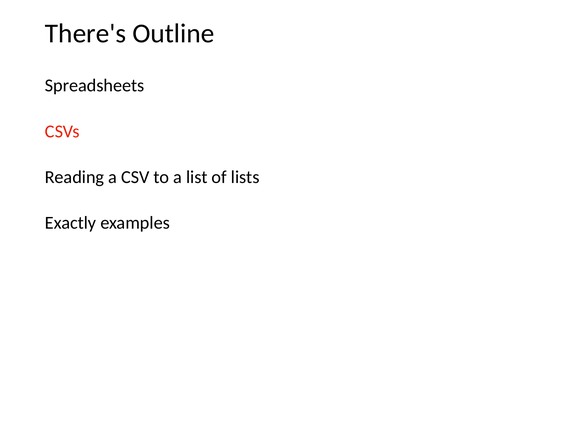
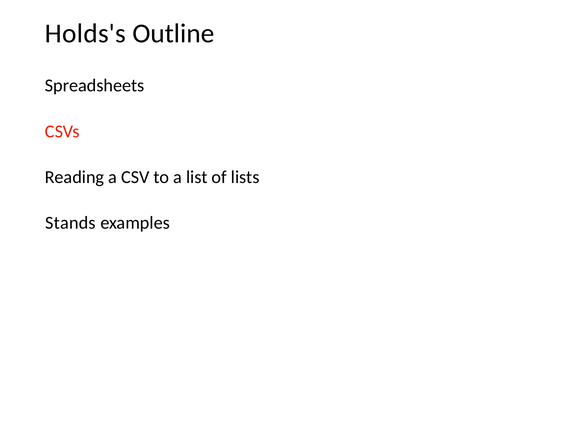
There's: There's -> Holds's
Exactly: Exactly -> Stands
